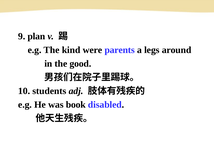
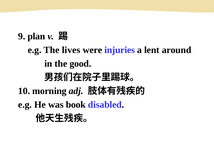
kind: kind -> lives
parents: parents -> injuries
legs: legs -> lent
students: students -> morning
